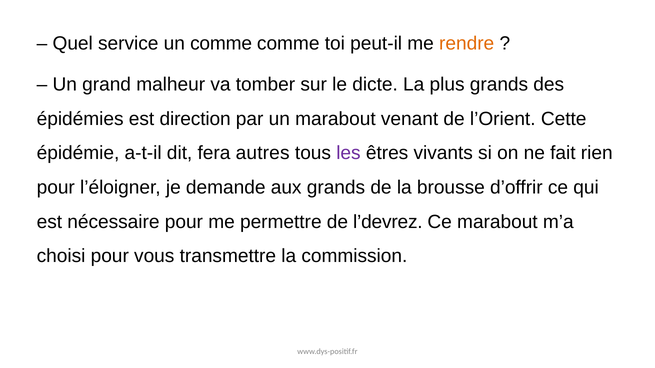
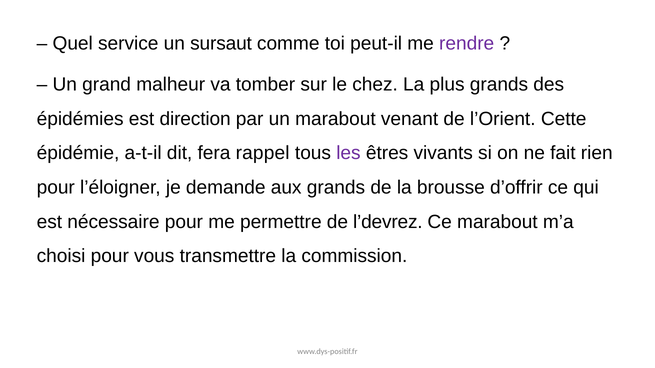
un comme: comme -> sursaut
rendre colour: orange -> purple
dicte: dicte -> chez
autres: autres -> rappel
